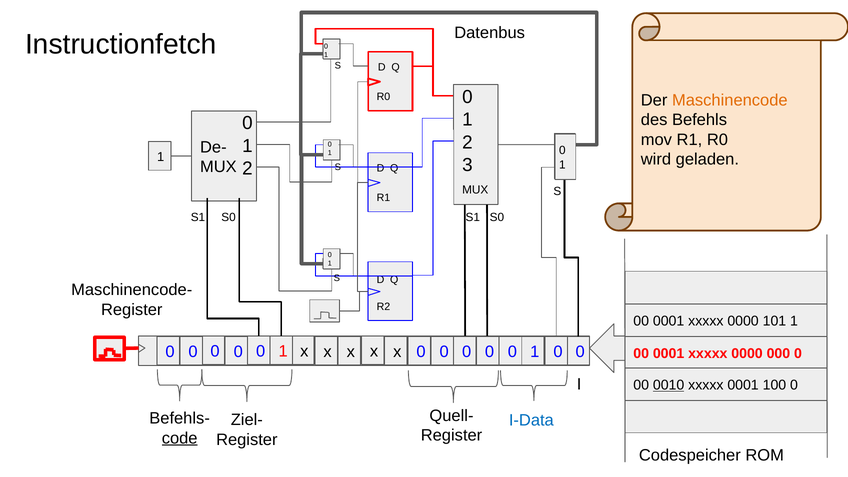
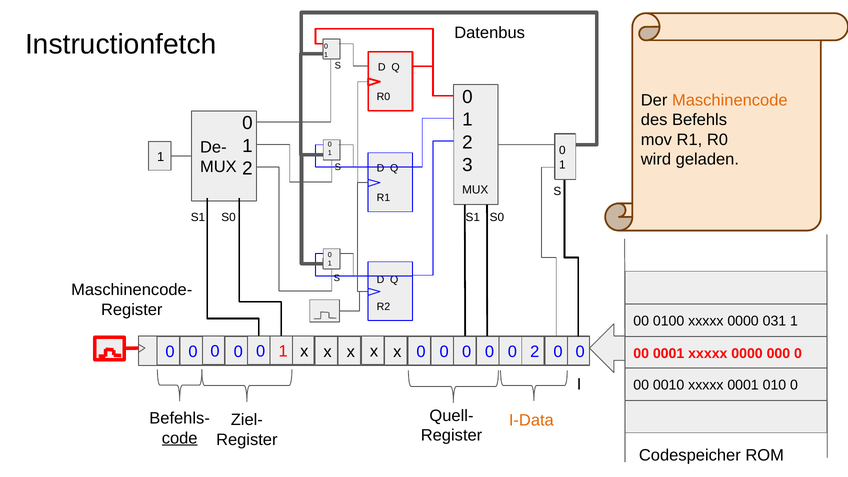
0001 at (669, 321): 0001 -> 0100
101: 101 -> 031
0 0 1: 1 -> 2
0010 underline: present -> none
100: 100 -> 010
I-Data colour: blue -> orange
